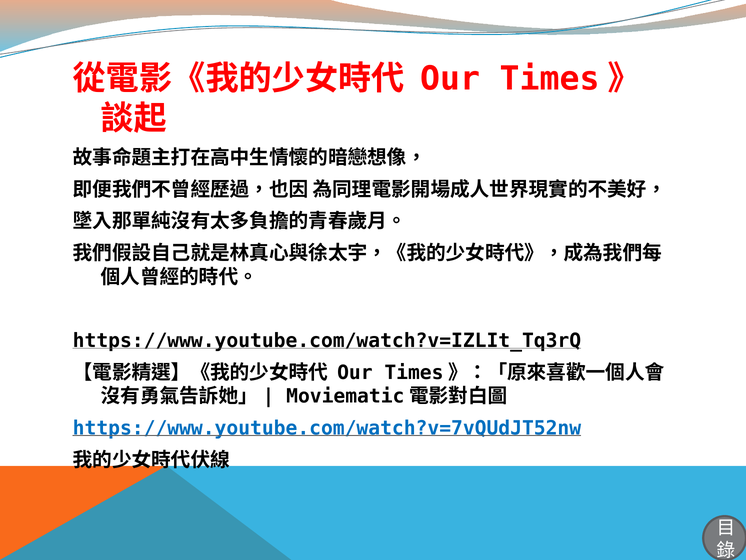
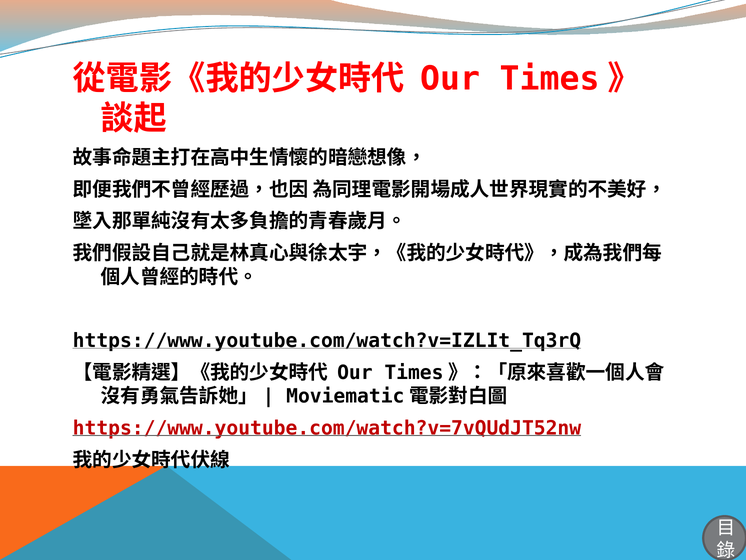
https://www.youtube.com/watch?v=7vQUdJT52nw colour: blue -> red
